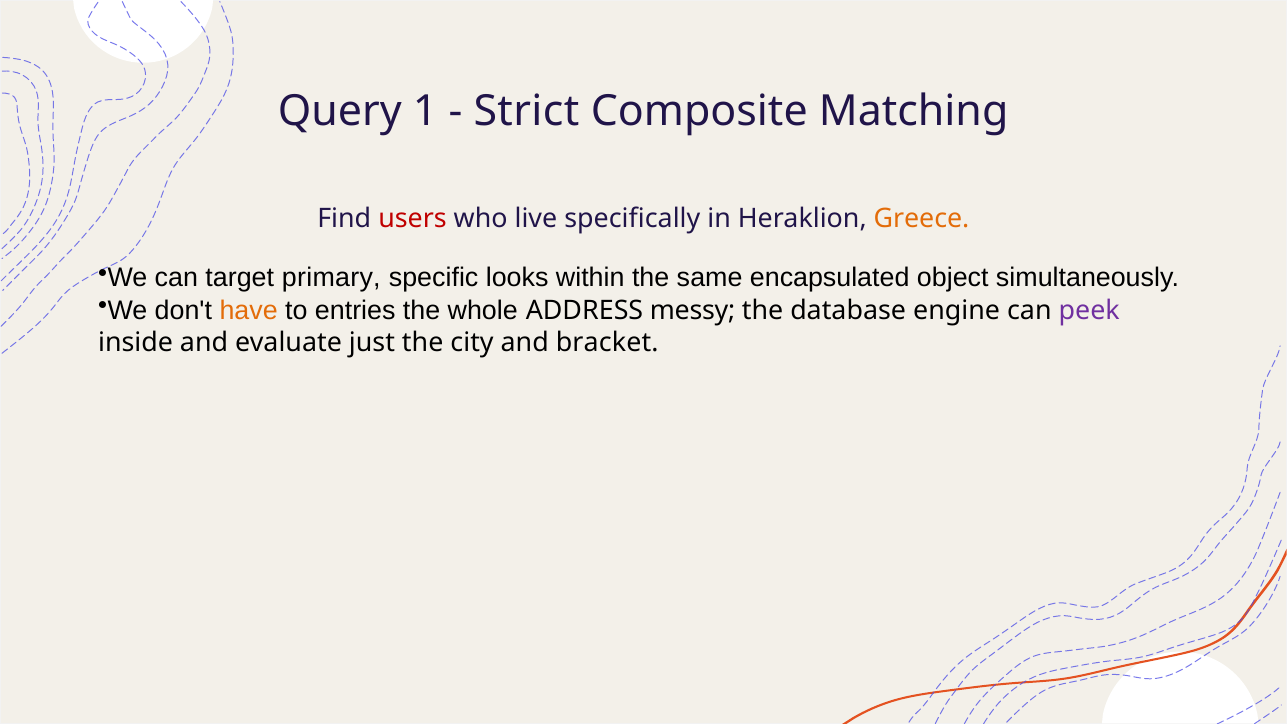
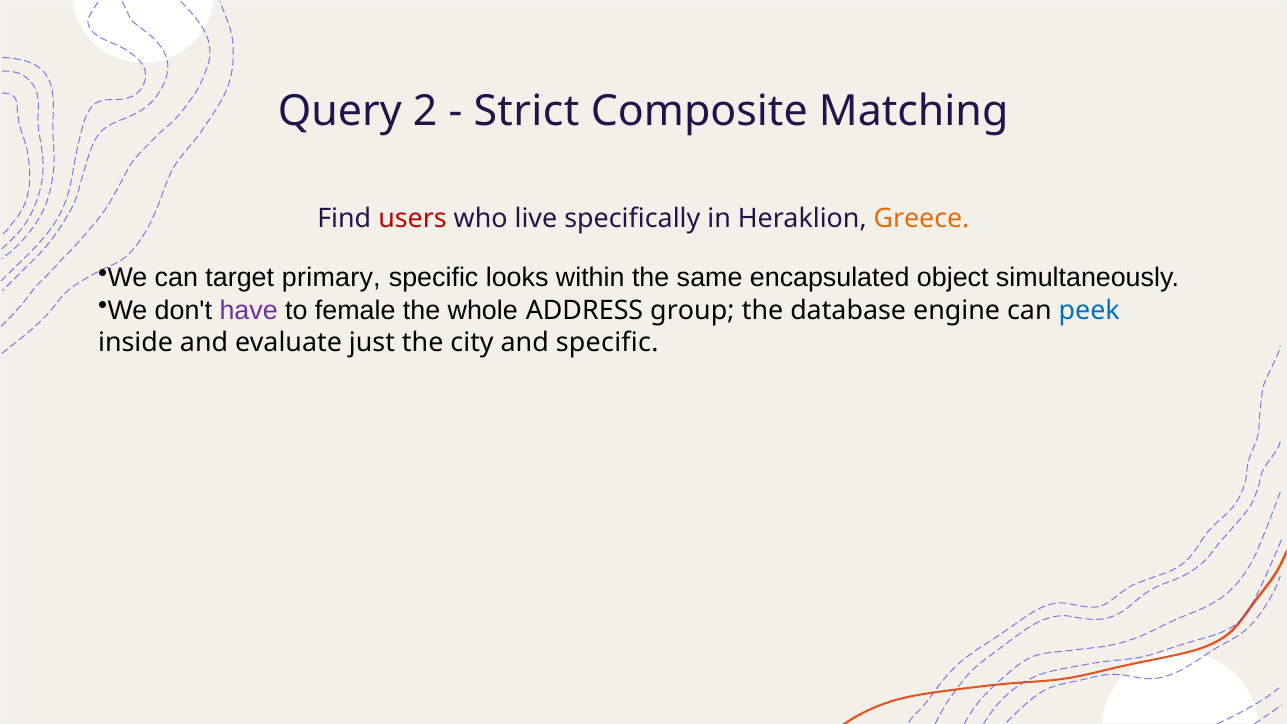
1: 1 -> 2
have colour: orange -> purple
entries: entries -> female
messy: messy -> group
peek colour: purple -> blue
and bracket: bracket -> specific
